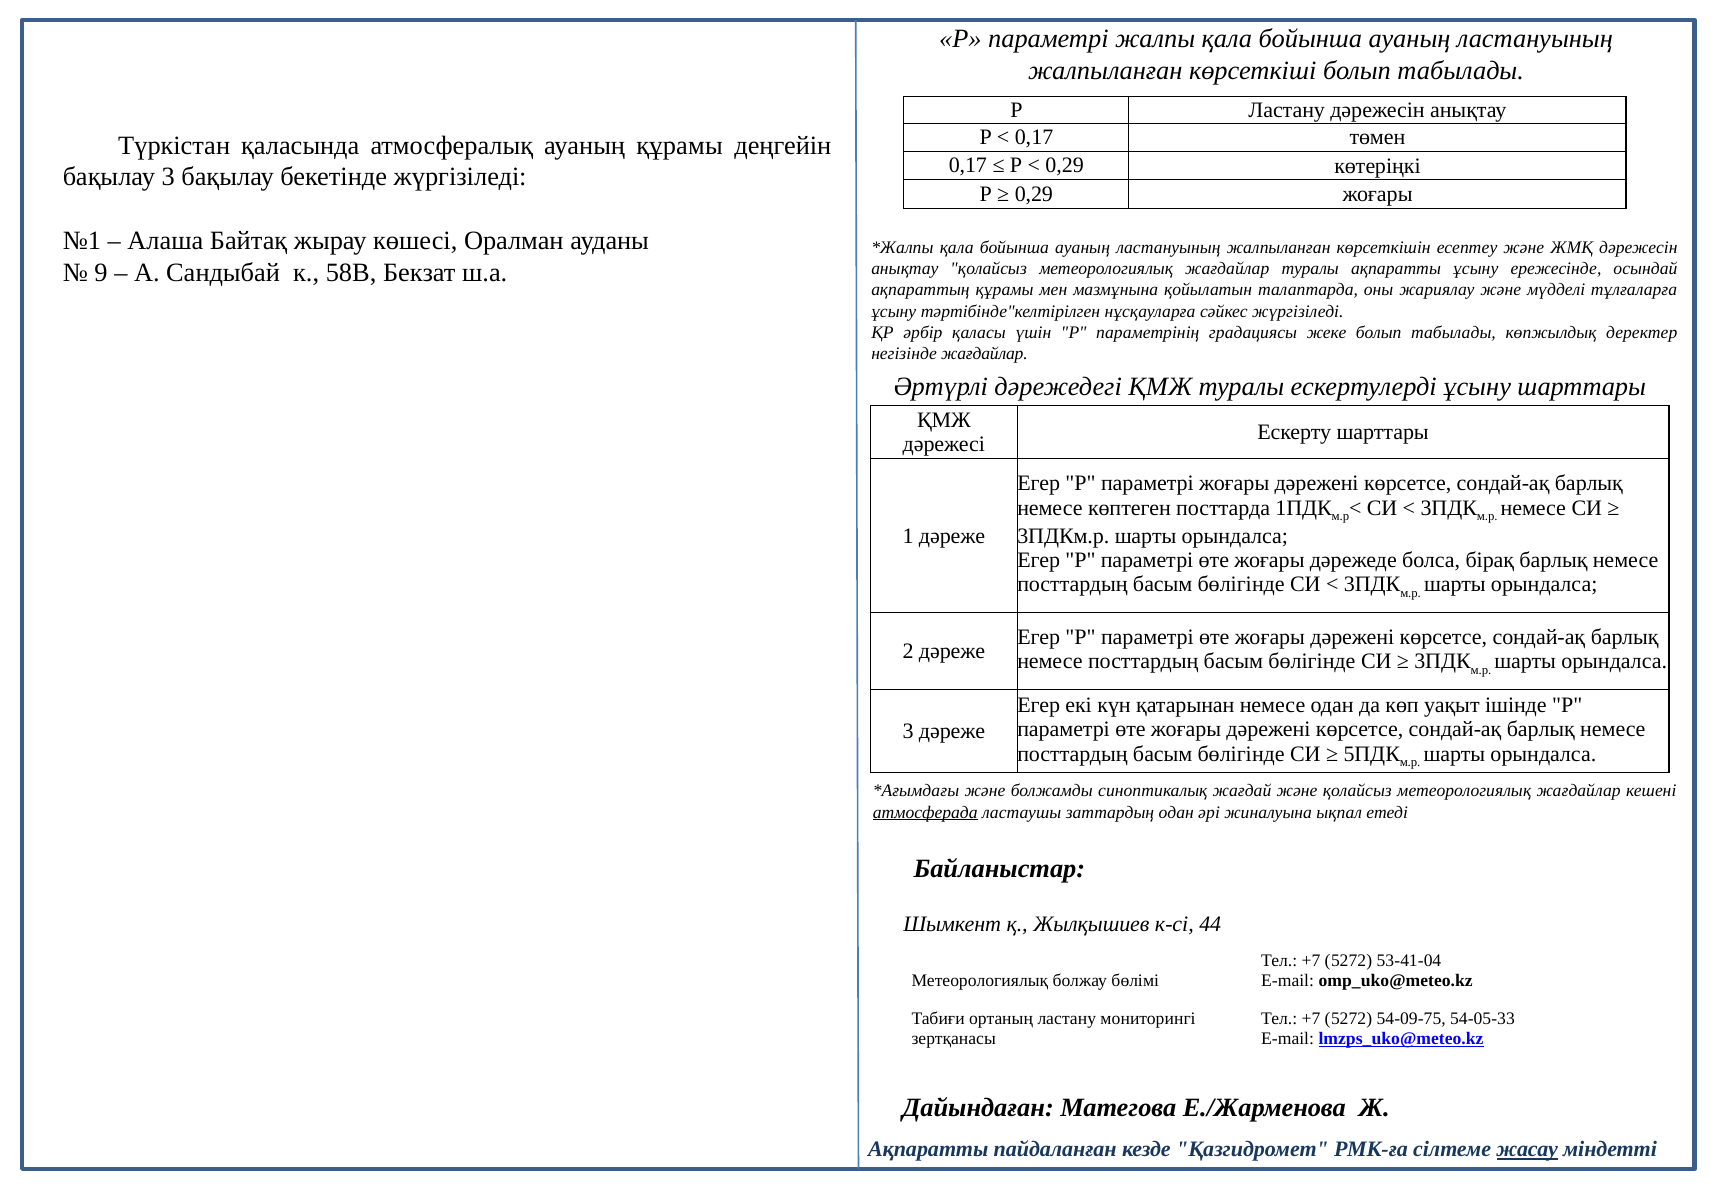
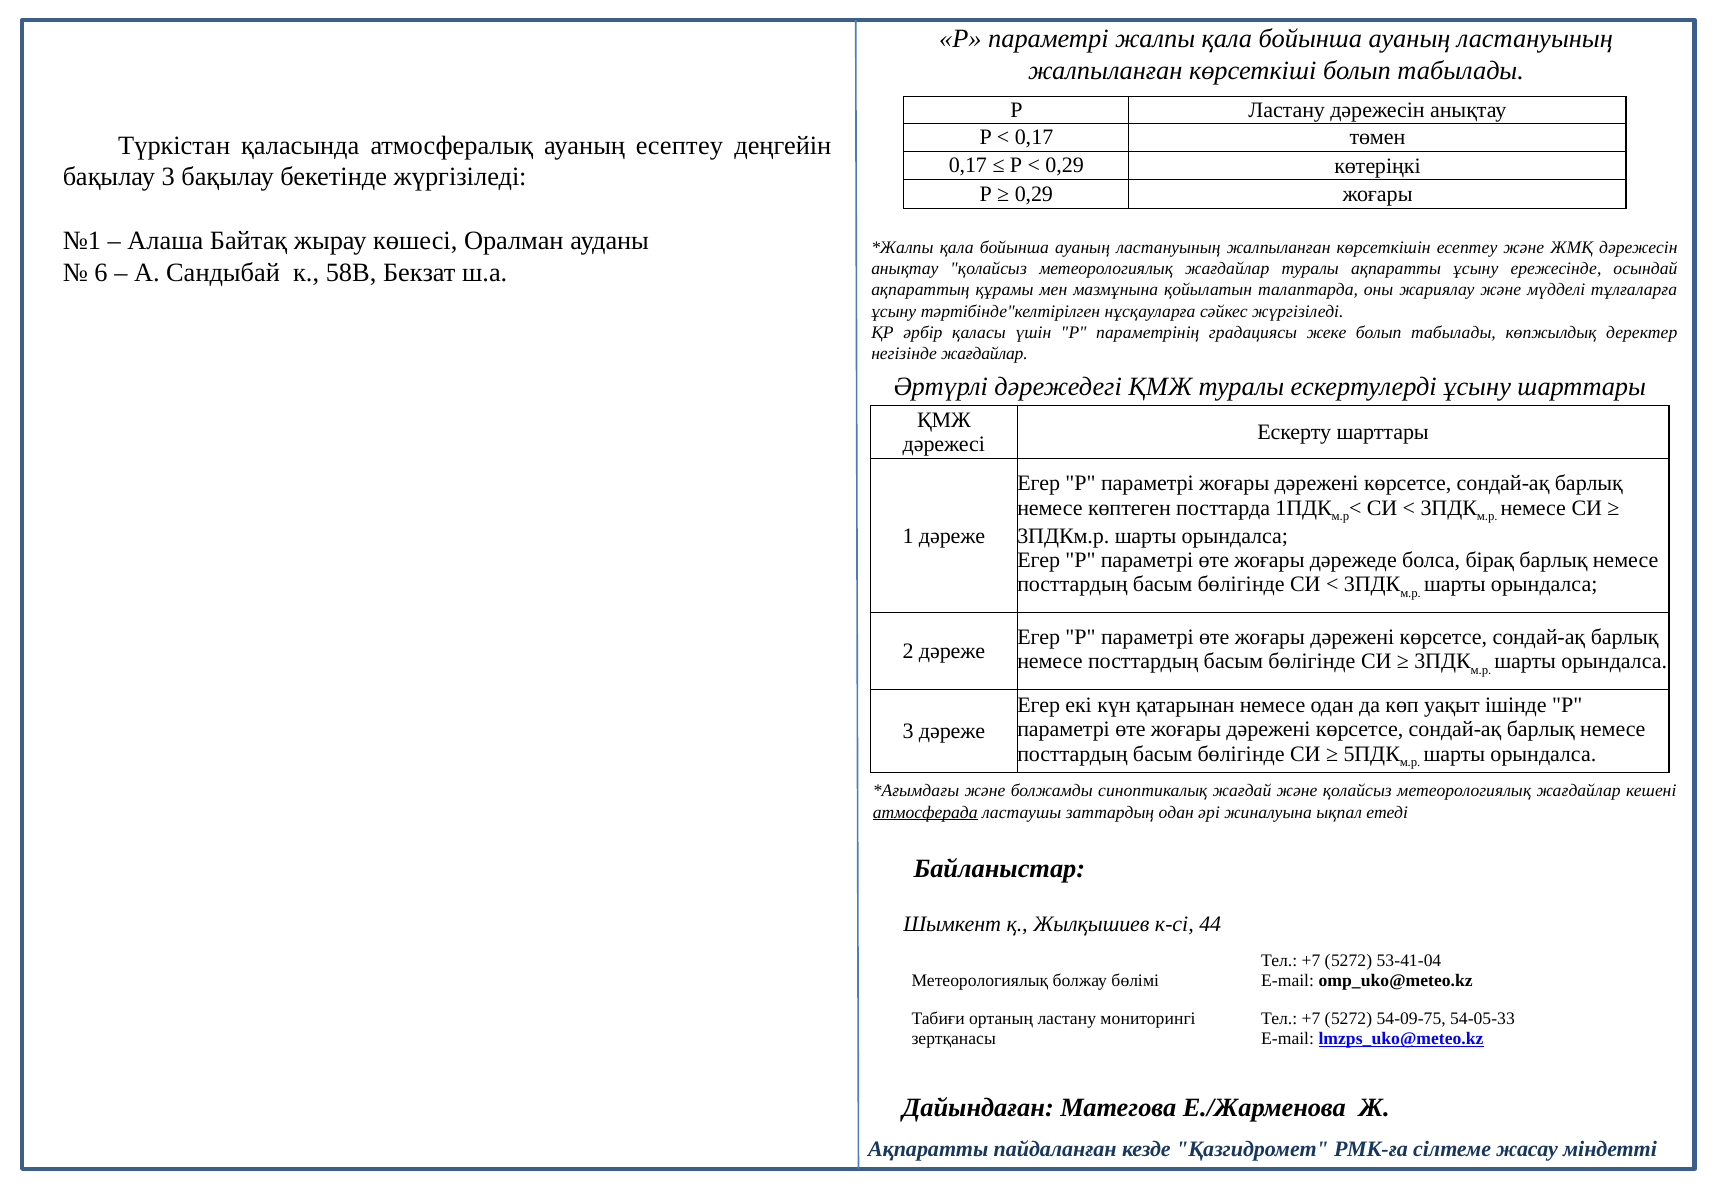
ауаның құрамы: құрамы -> есептеу
9: 9 -> 6
жасау underline: present -> none
